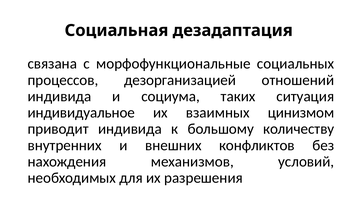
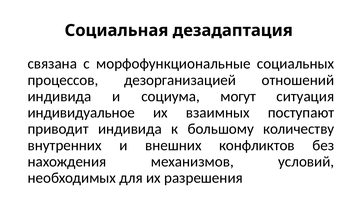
таких: таких -> могут
цинизмом: цинизмом -> поступают
